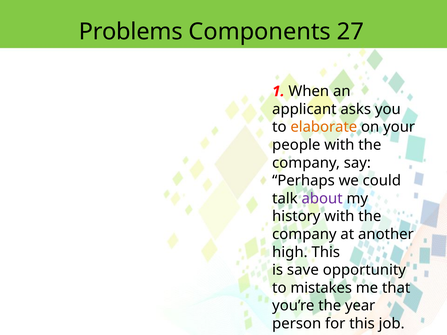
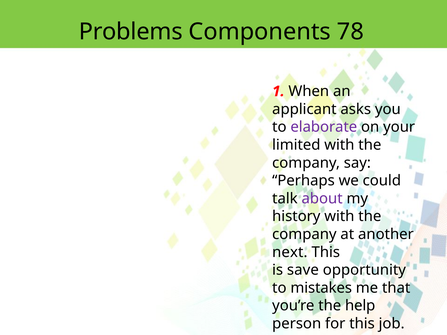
27: 27 -> 78
elaborate colour: orange -> purple
people: people -> limited
high: high -> next
year: year -> help
